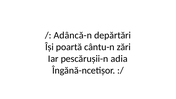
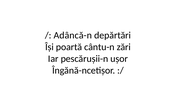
adia: adia -> ușor
